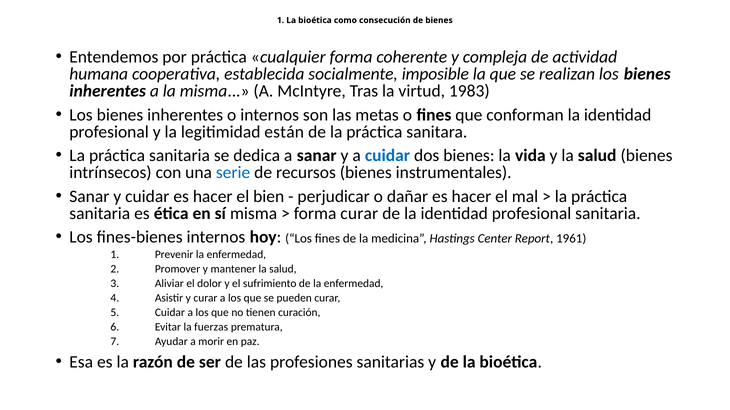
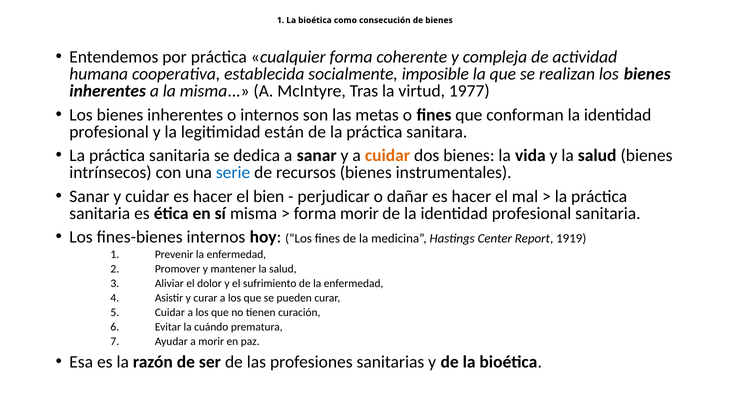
1983: 1983 -> 1977
cuidar at (387, 156) colour: blue -> orange
forma curar: curar -> morir
1961: 1961 -> 1919
fuerzas: fuerzas -> cuándo
